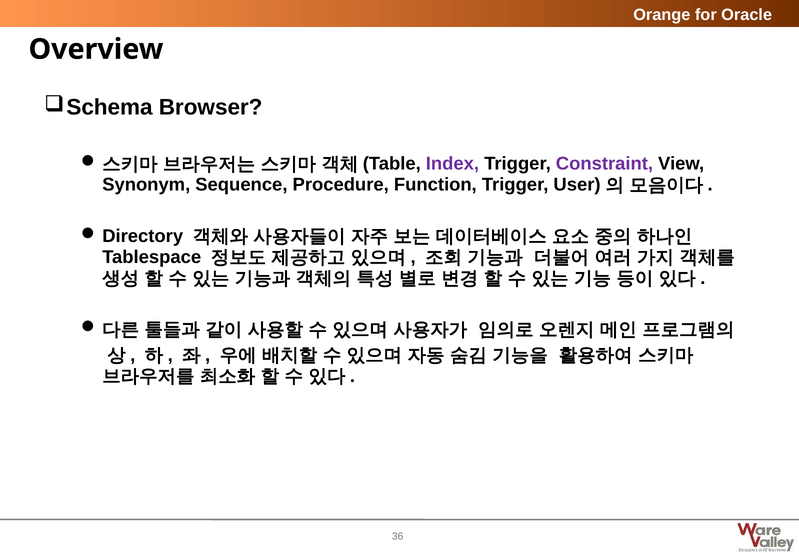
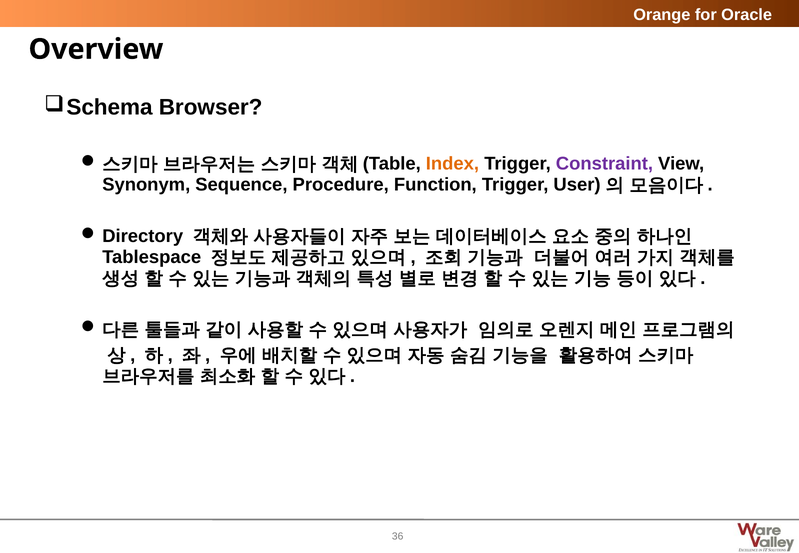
Index colour: purple -> orange
